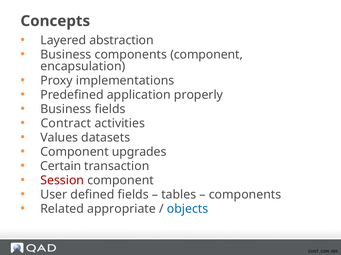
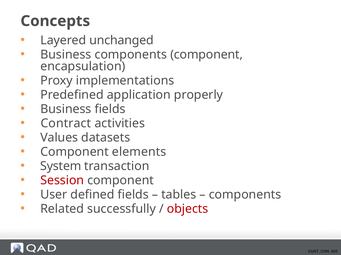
abstraction: abstraction -> unchanged
upgrades: upgrades -> elements
Certain: Certain -> System
appropriate: appropriate -> successfully
objects colour: blue -> red
